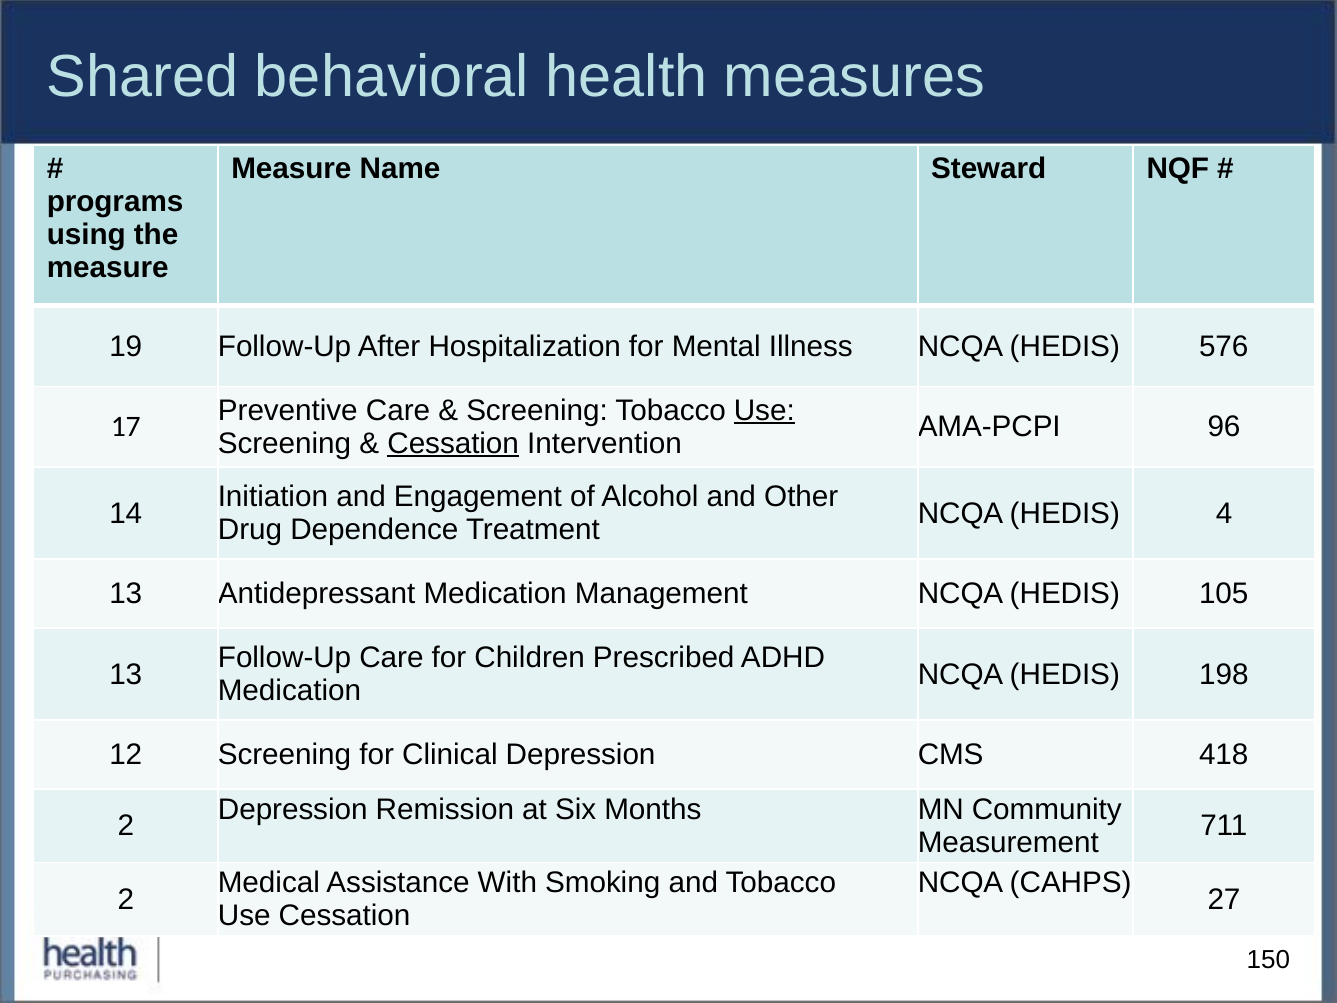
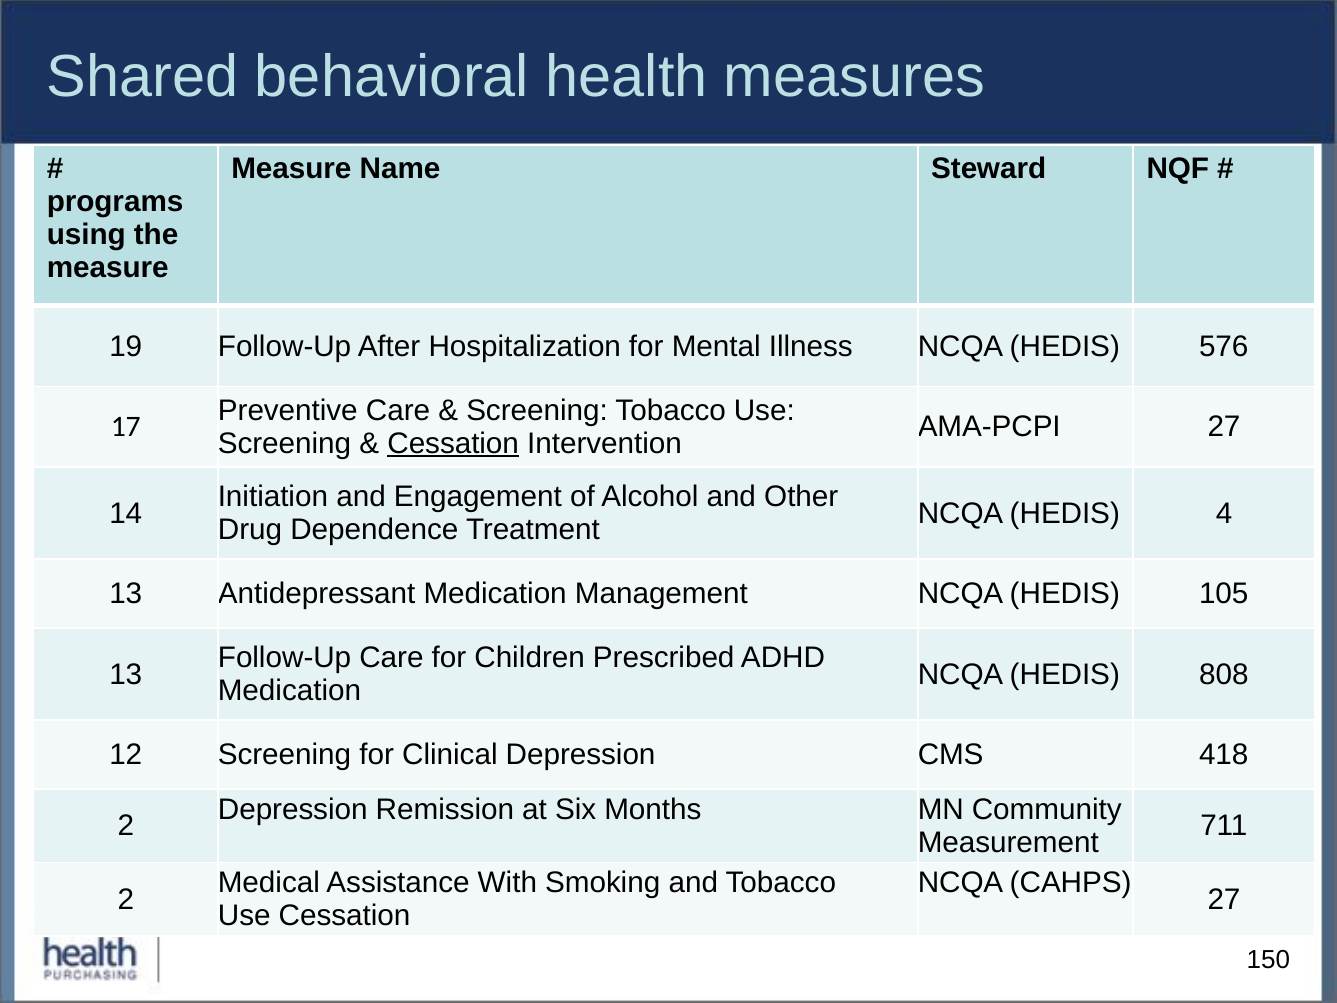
Use at (764, 410) underline: present -> none
AMA-PCPI 96: 96 -> 27
198: 198 -> 808
